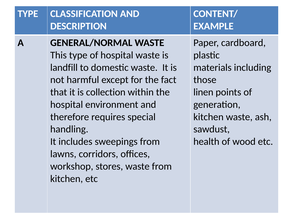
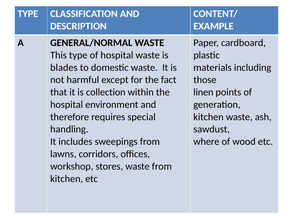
landfill: landfill -> blades
health: health -> where
